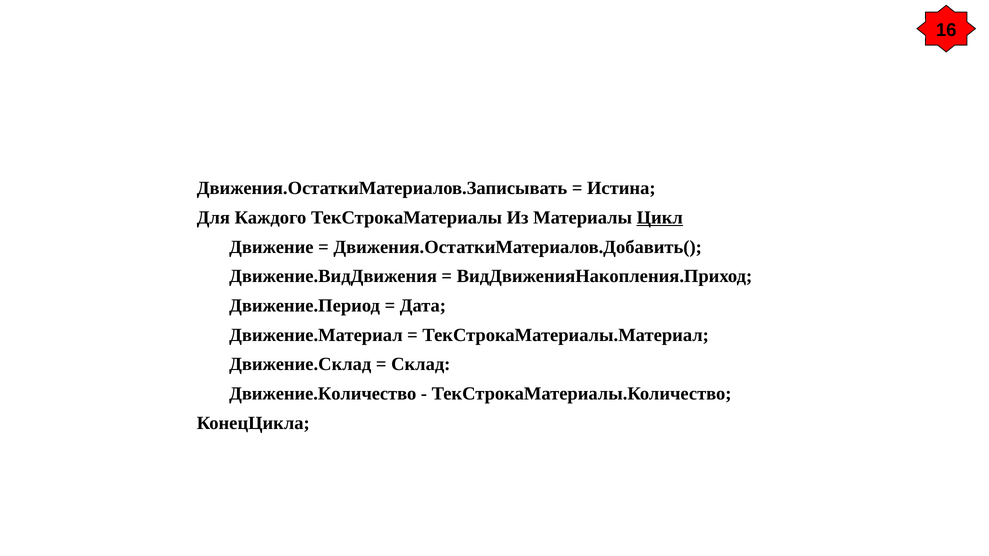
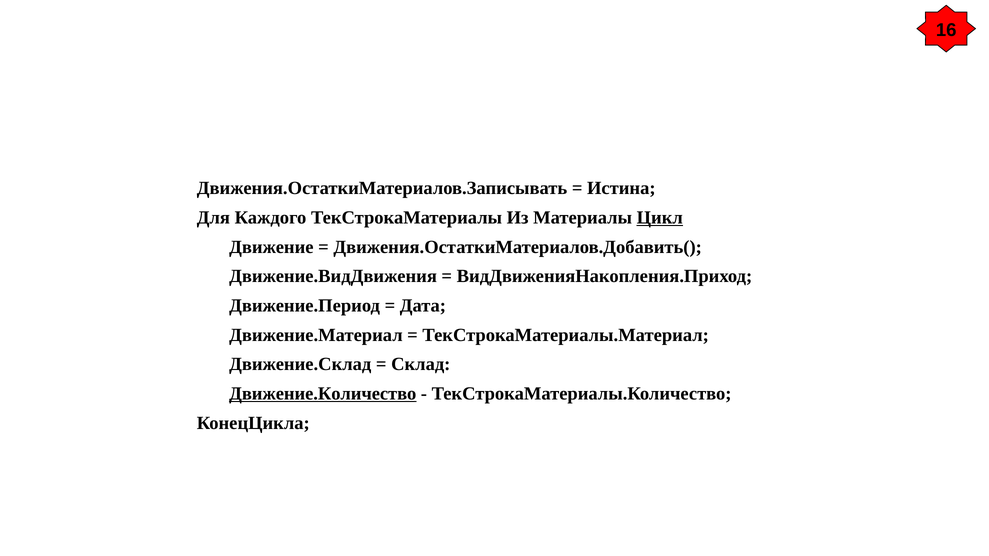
Движение.Количество underline: none -> present
